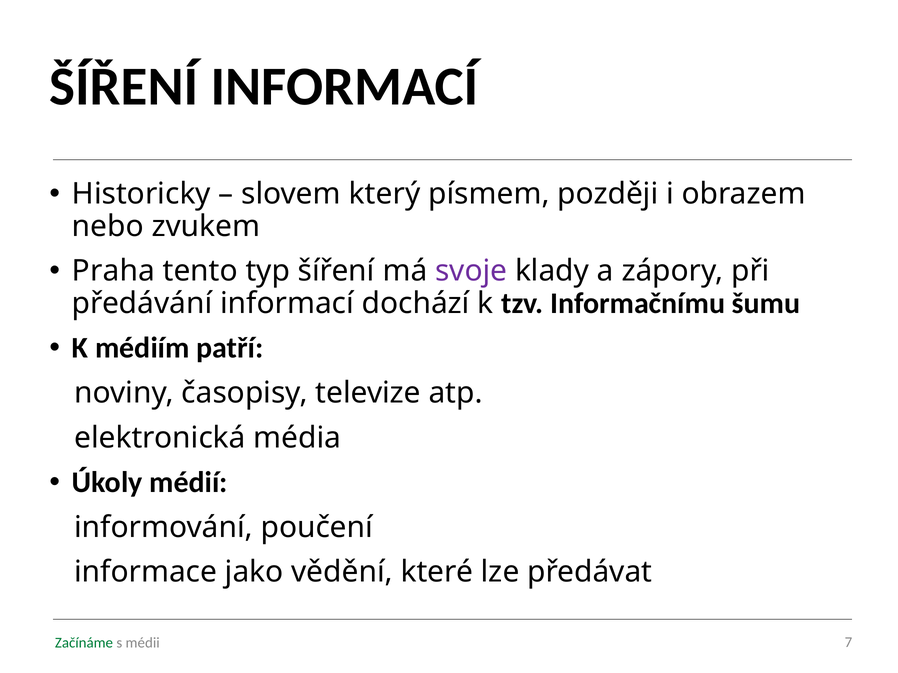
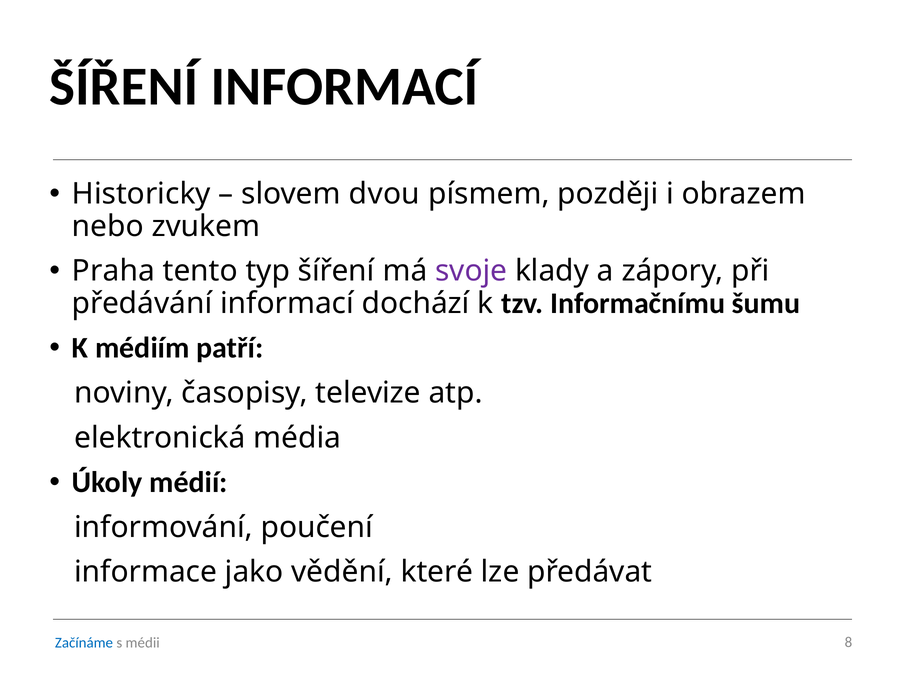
který: který -> dvou
Začínáme colour: green -> blue
7: 7 -> 8
